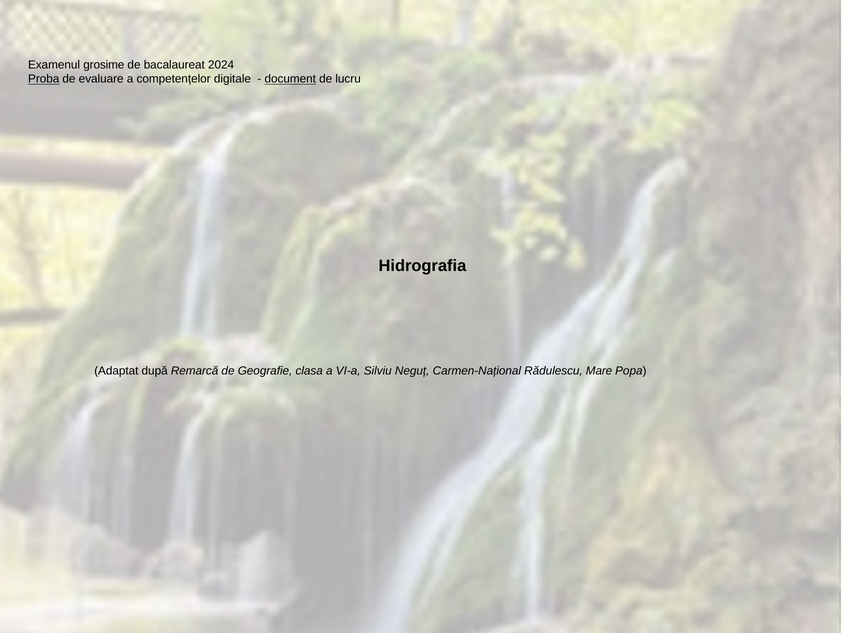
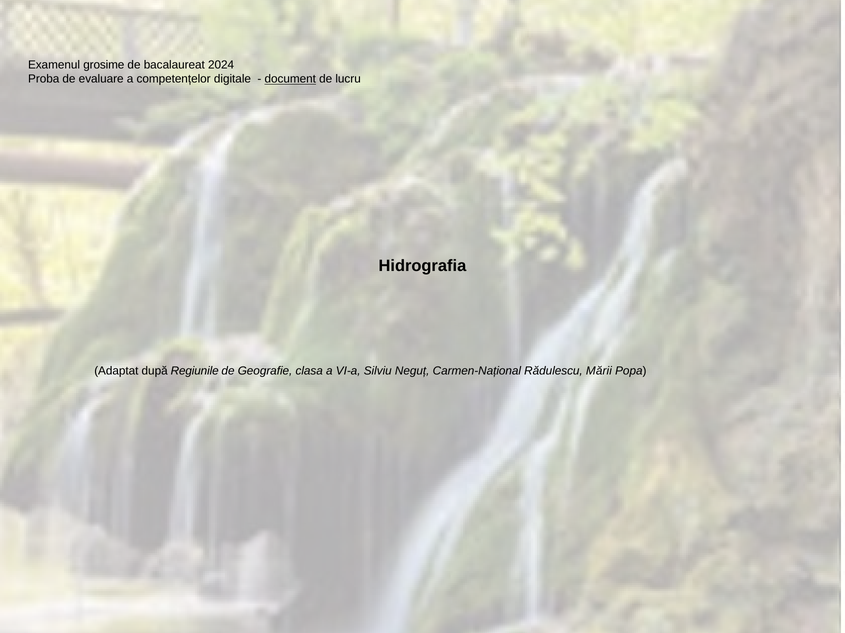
Proba underline: present -> none
Remarcă: Remarcă -> Regiunile
Mare: Mare -> Mării
